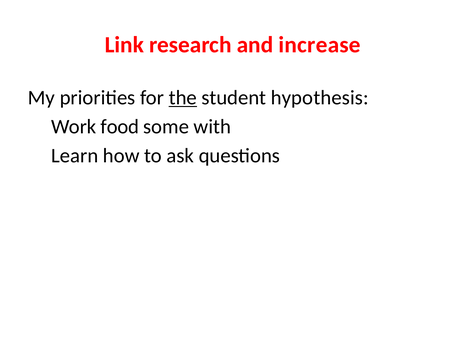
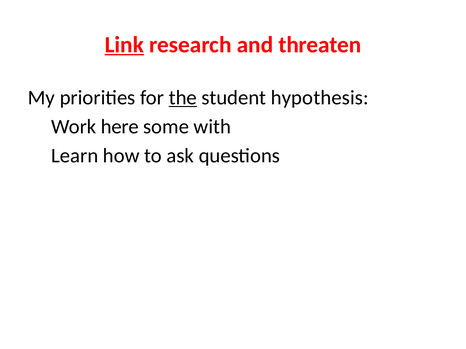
Link underline: none -> present
increase: increase -> threaten
food: food -> here
